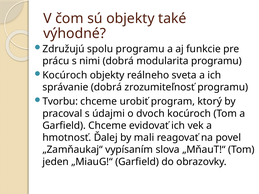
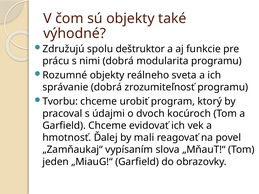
spolu programu: programu -> deštruktor
Kocúroch at (65, 75): Kocúroch -> Rozumné
